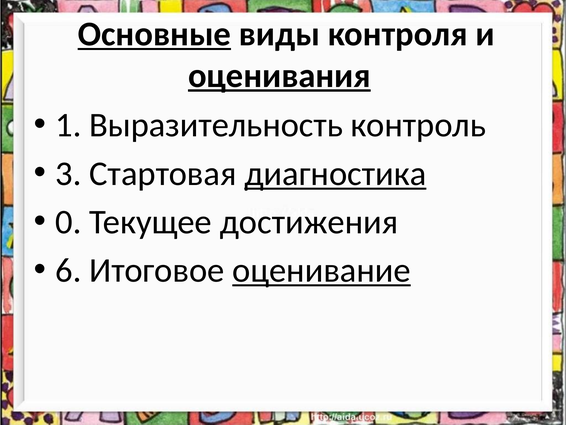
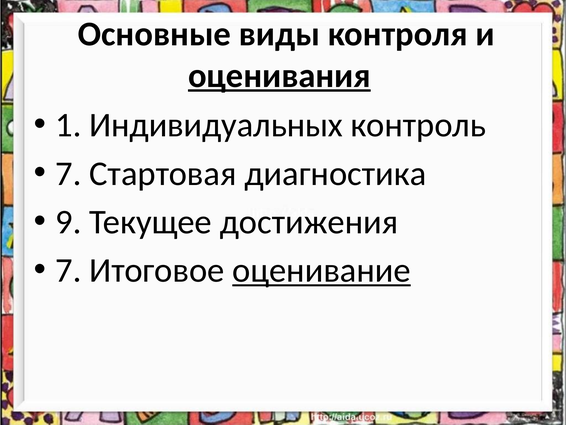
Основные underline: present -> none
Выразительность: Выразительность -> Индивидуальных
3 at (68, 173): 3 -> 7
диагностика underline: present -> none
0: 0 -> 9
6 at (68, 270): 6 -> 7
